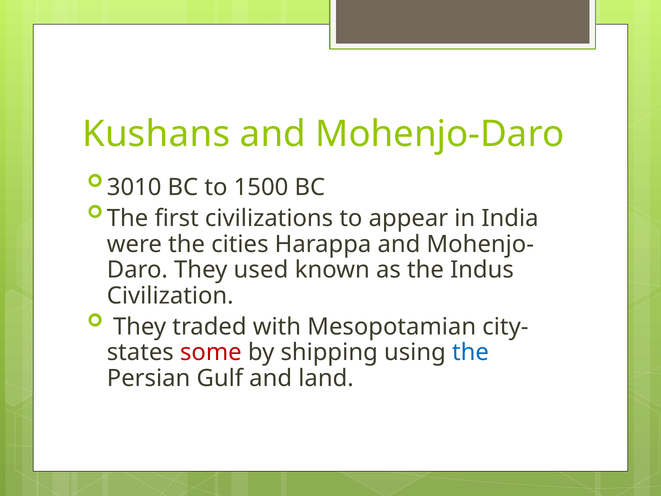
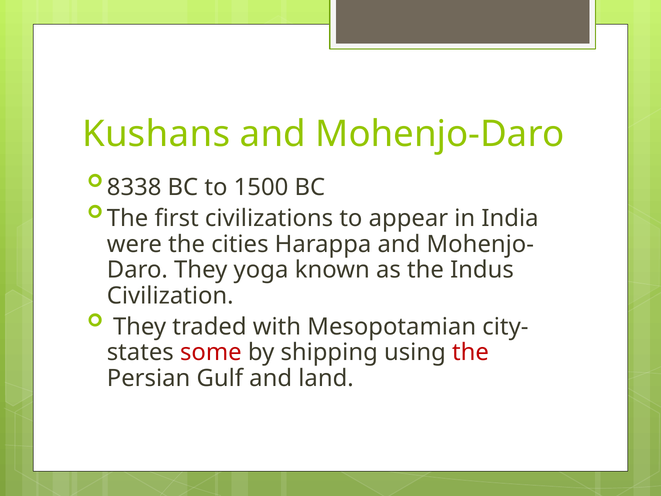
3010: 3010 -> 8338
used: used -> yoga
the at (470, 352) colour: blue -> red
